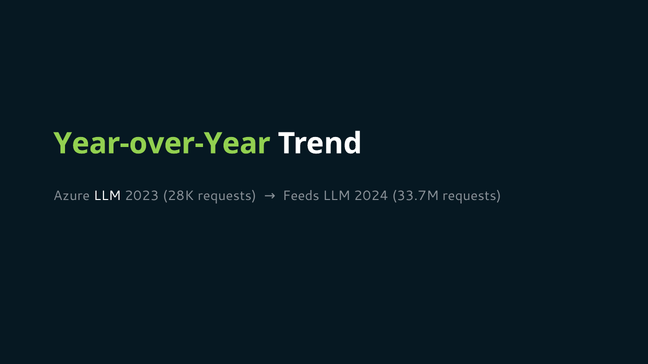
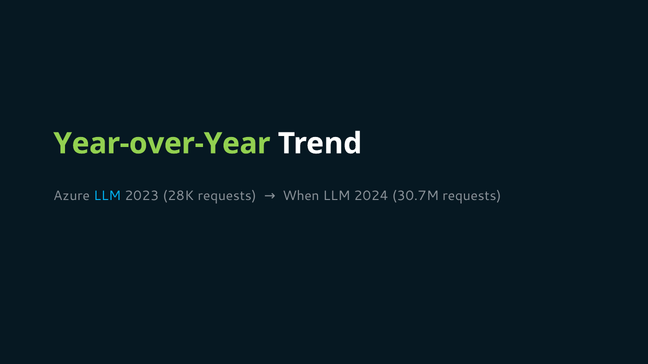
LLM at (107, 196) colour: white -> light blue
Feeds: Feeds -> When
33.7M: 33.7M -> 30.7M
